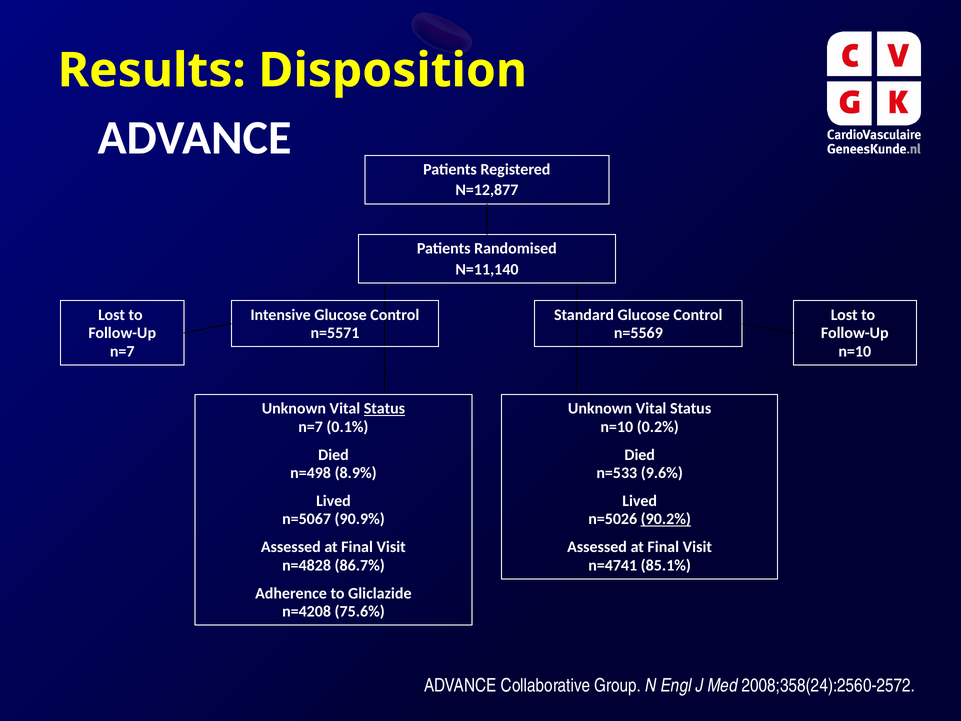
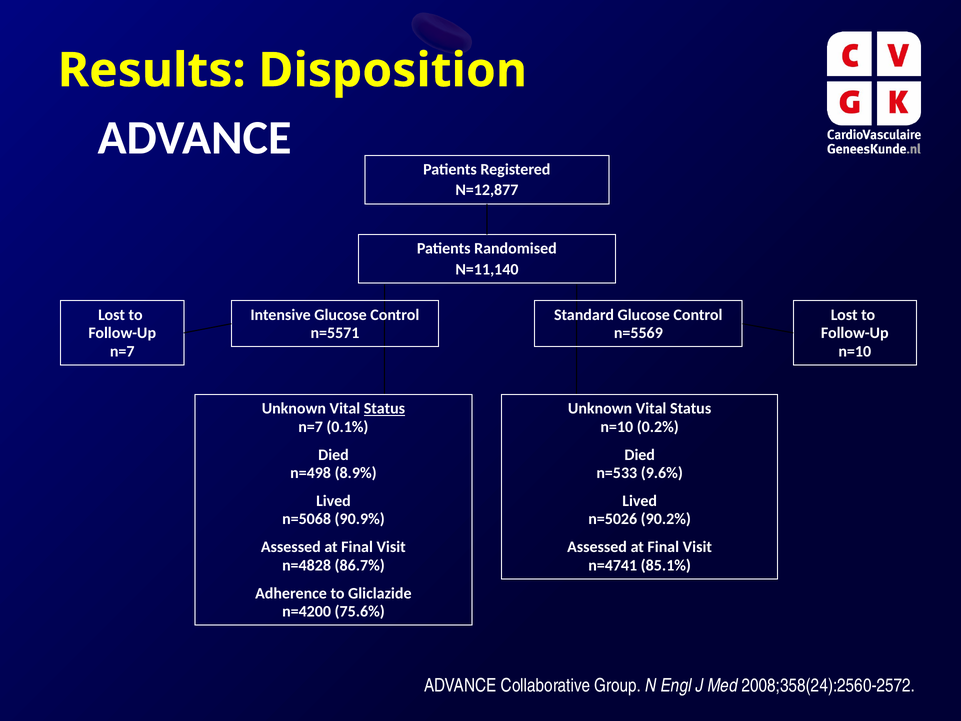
n=5067: n=5067 -> n=5068
90.2% underline: present -> none
n=4208: n=4208 -> n=4200
